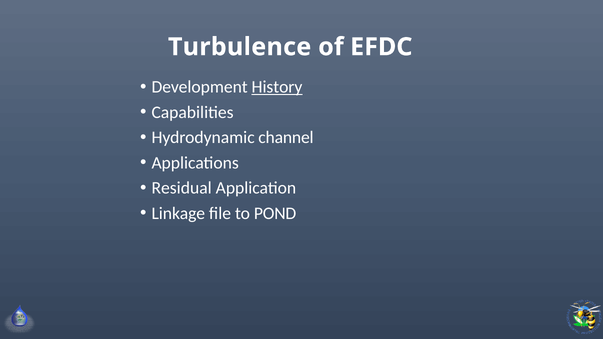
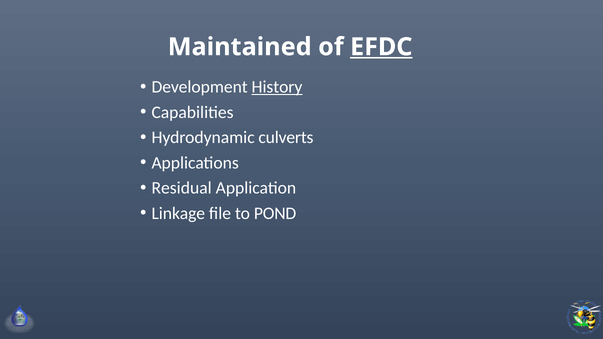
Turbulence: Turbulence -> Maintained
EFDC underline: none -> present
channel: channel -> culverts
